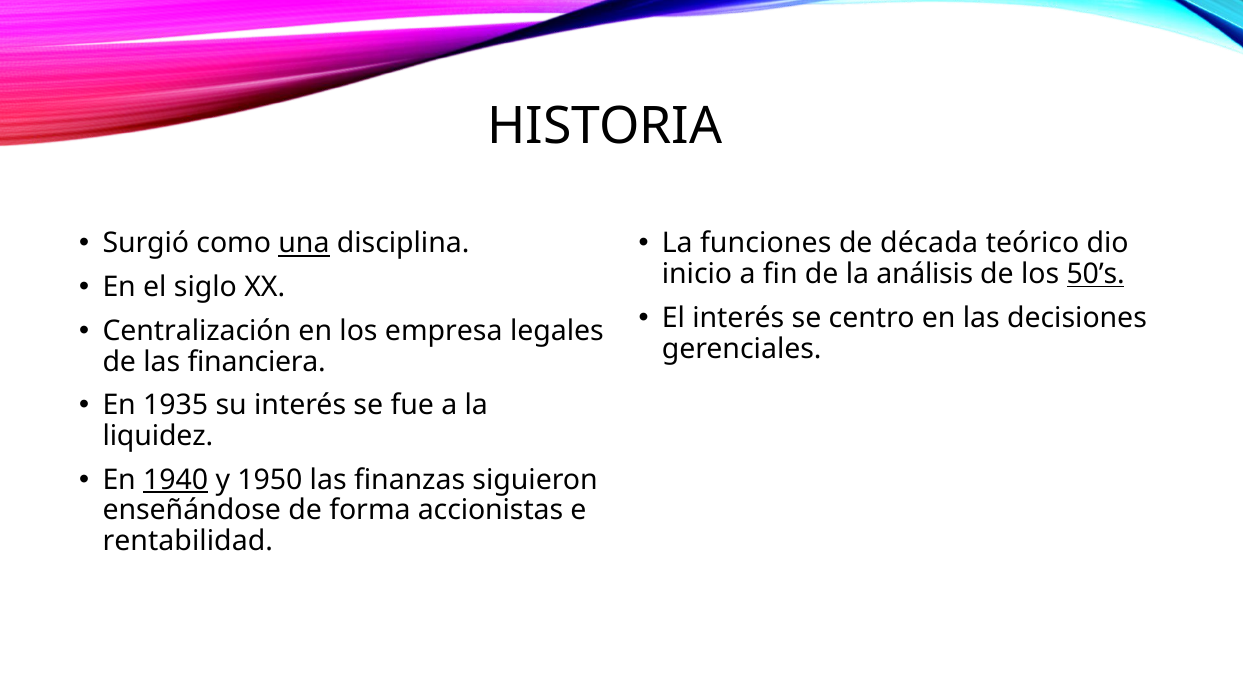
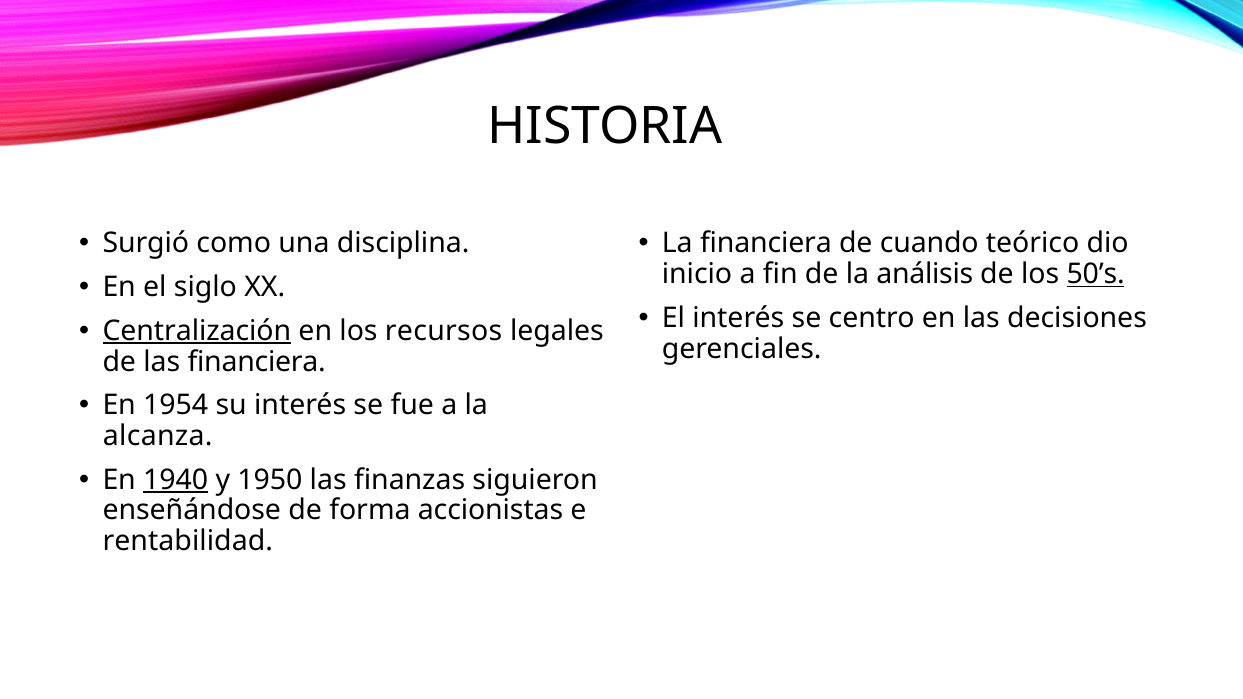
una underline: present -> none
La funciones: funciones -> financiera
década: década -> cuando
Centralización underline: none -> present
empresa: empresa -> recursos
1935: 1935 -> 1954
liquidez: liquidez -> alcanza
